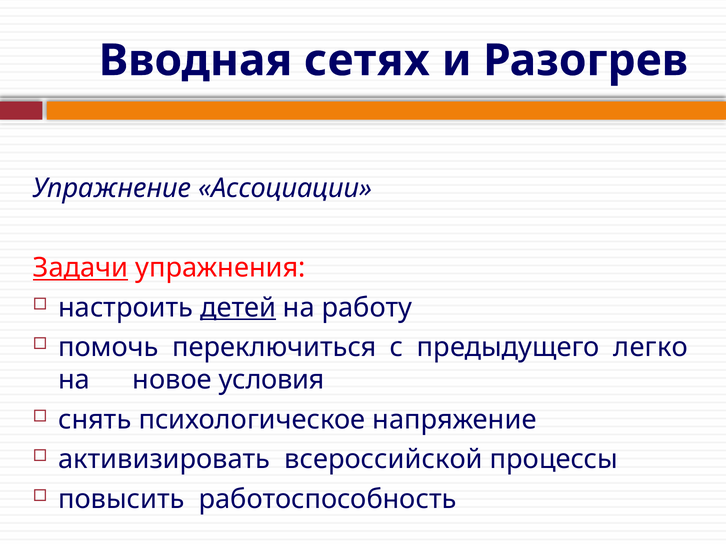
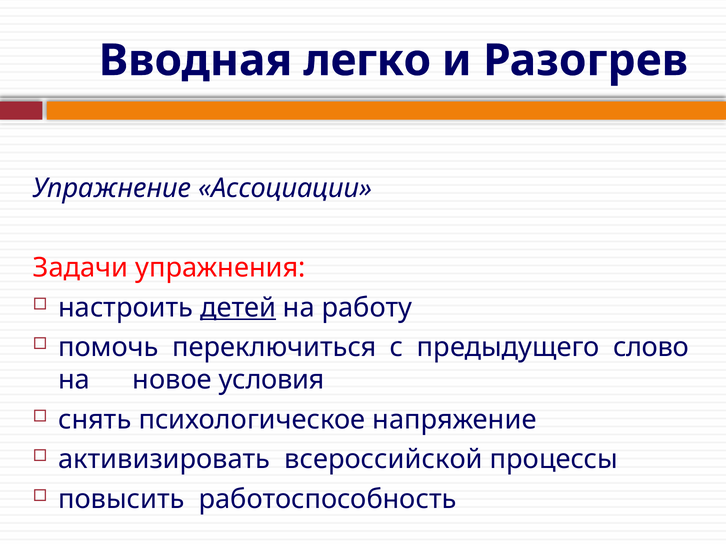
сетях: сетях -> легко
Задачи underline: present -> none
легко: легко -> слово
